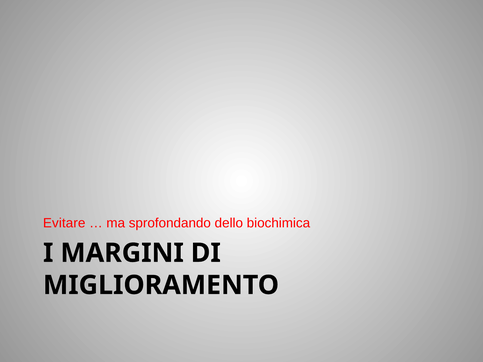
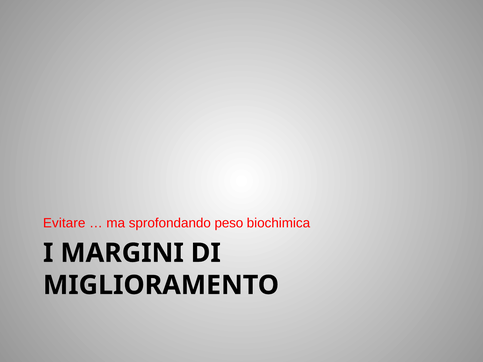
dello: dello -> peso
